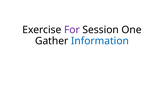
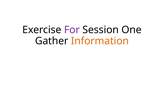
Information colour: blue -> orange
